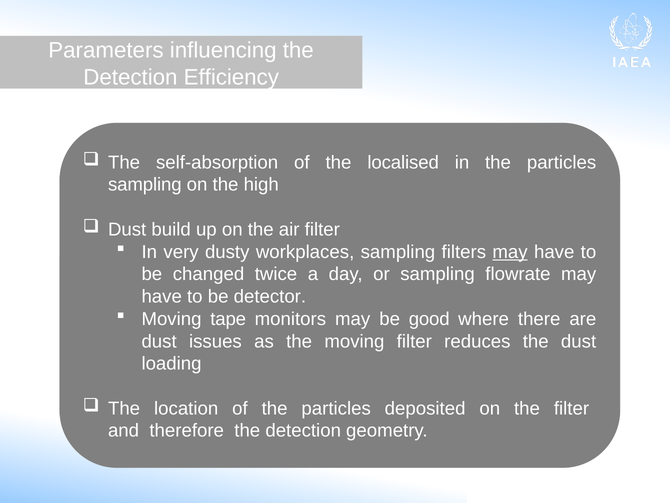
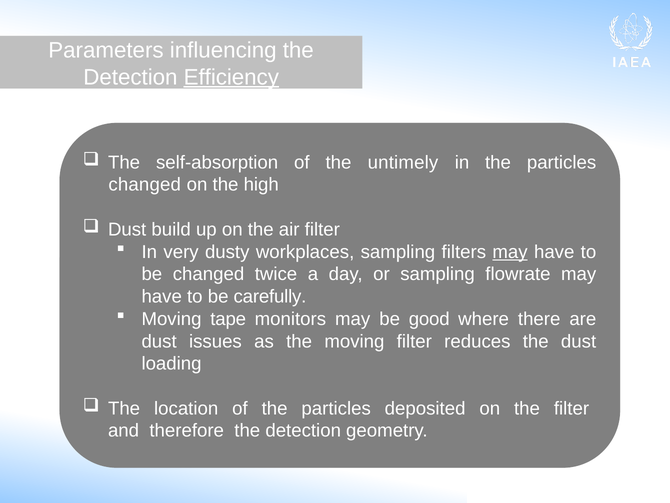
Efficiency underline: none -> present
localised: localised -> untimely
sampling at (145, 185): sampling -> changed
detector: detector -> carefully
